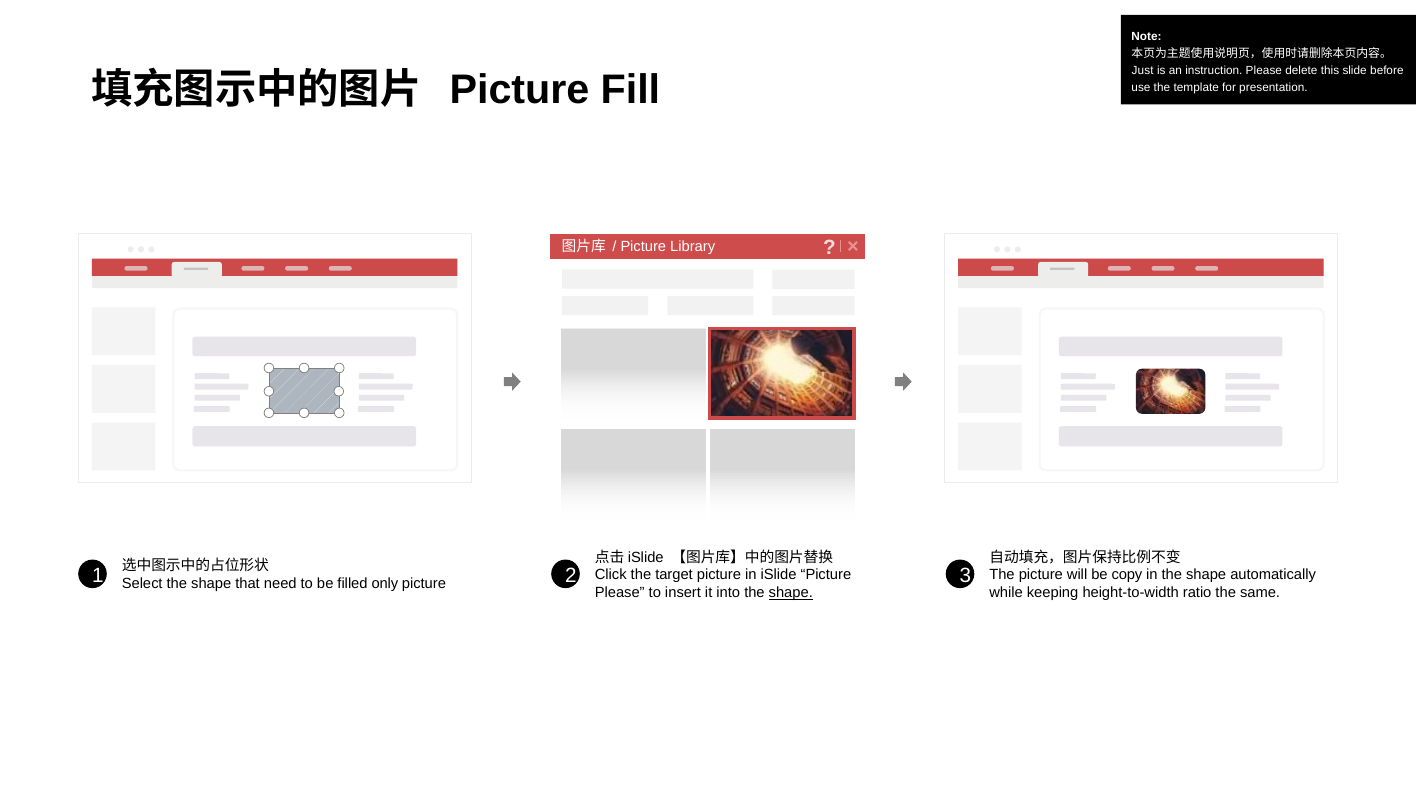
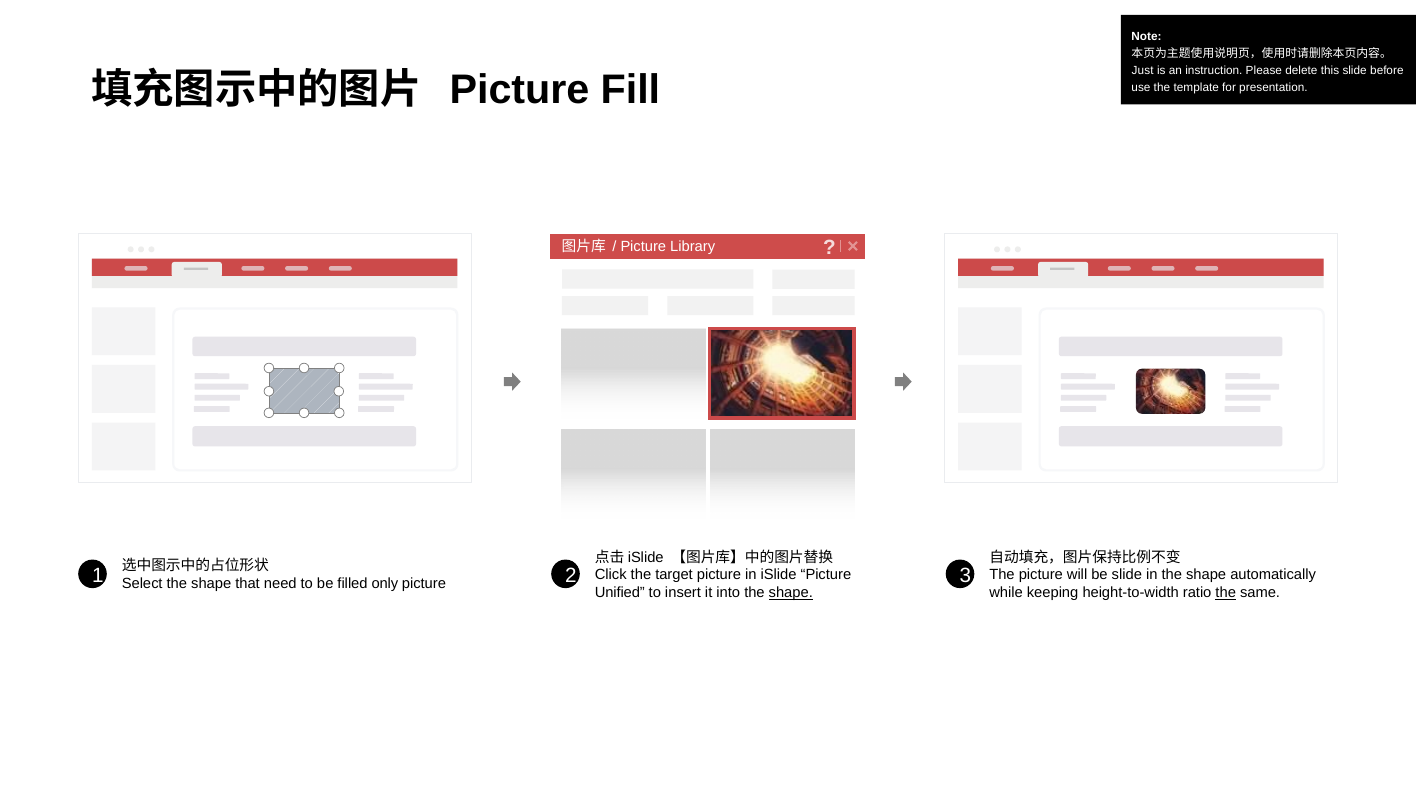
be copy: copy -> slide
Please at (620, 593): Please -> Unified
the at (1226, 593) underline: none -> present
